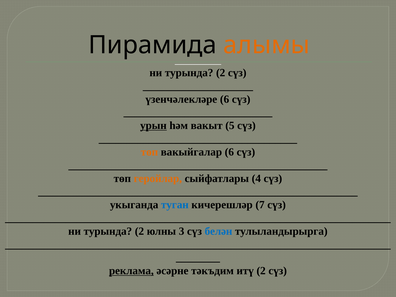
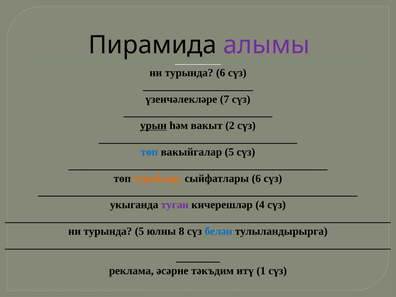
алымы colour: orange -> purple
2 at (221, 73): 2 -> 6
үзенчәлекләре 6: 6 -> 7
5: 5 -> 2
төп at (149, 152) colour: orange -> blue
вакыйгалар 6: 6 -> 5
сыйфатлары 4: 4 -> 6
туган colour: blue -> purple
7: 7 -> 4
2 at (139, 231): 2 -> 5
3: 3 -> 8
реклама underline: present -> none
итү 2: 2 -> 1
